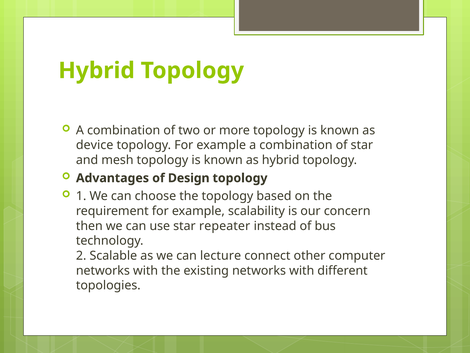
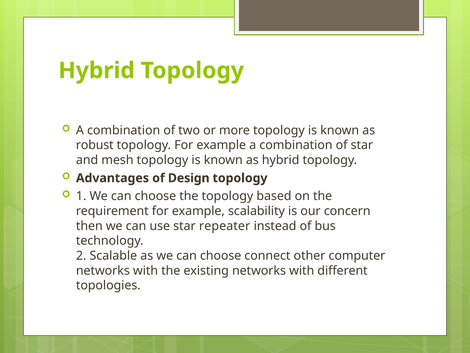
device: device -> robust
as we can lecture: lecture -> choose
